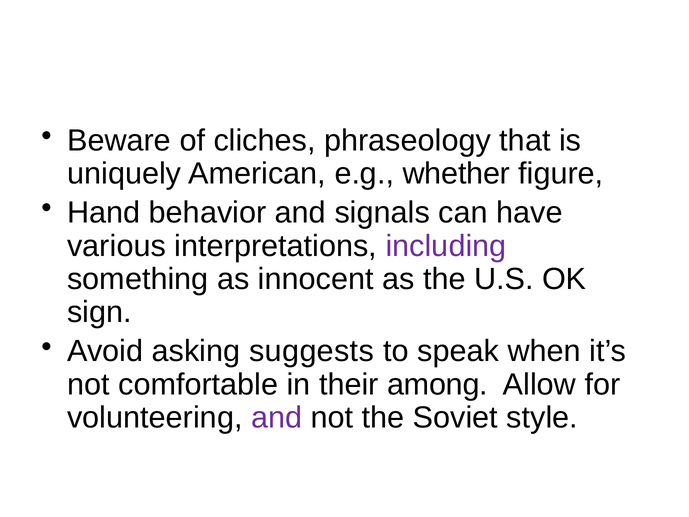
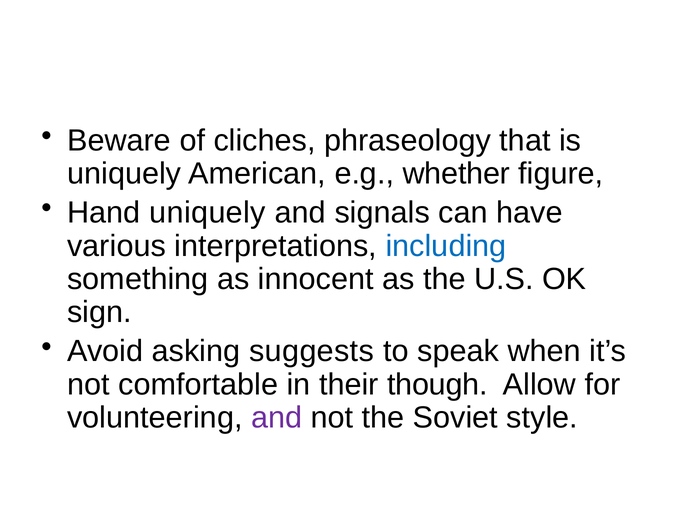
Hand behavior: behavior -> uniquely
including colour: purple -> blue
among: among -> though
